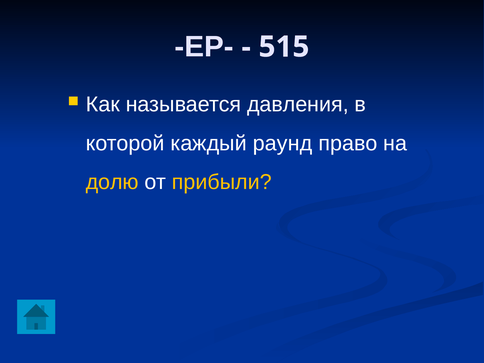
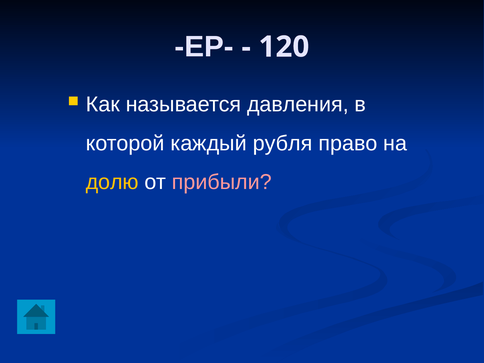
515: 515 -> 120
раунд: раунд -> рубля
прибыли colour: yellow -> pink
